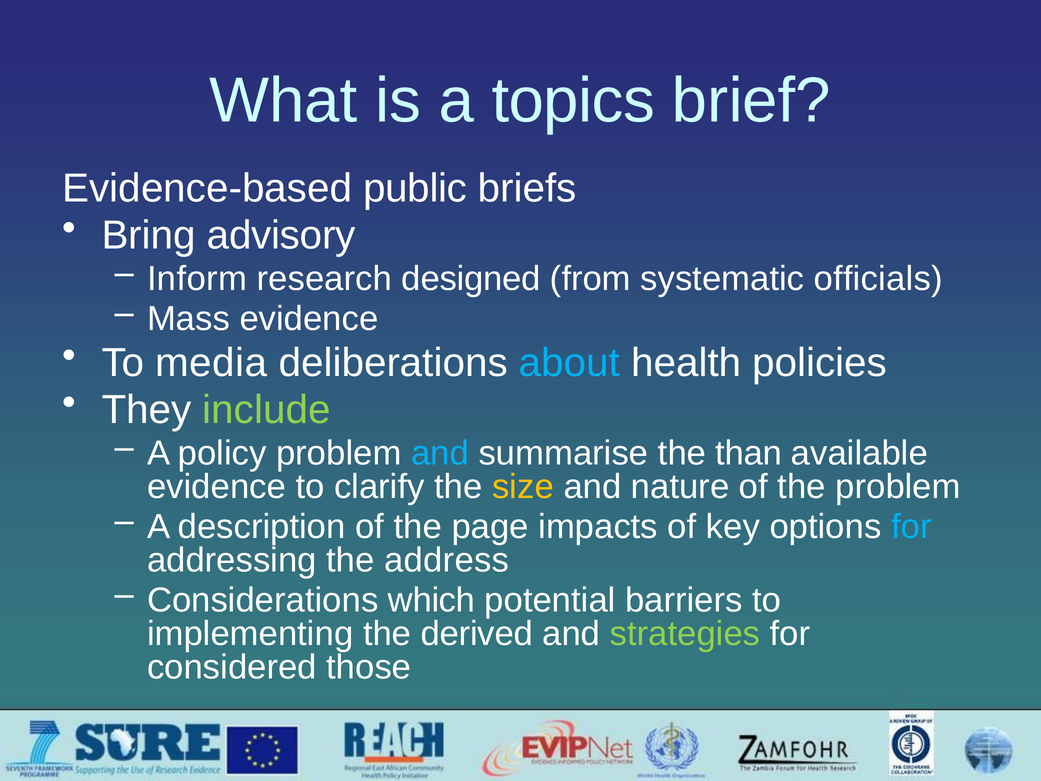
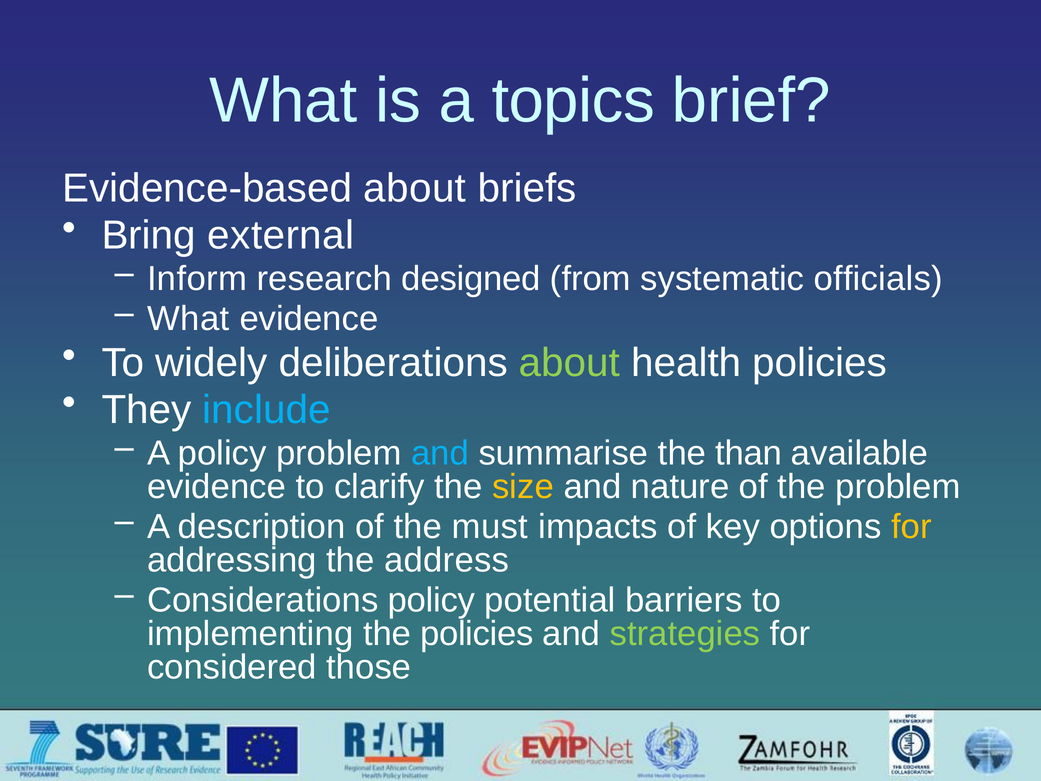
Evidence-based public: public -> about
advisory: advisory -> external
Mass at (188, 319): Mass -> What
media: media -> widely
about at (569, 363) colour: light blue -> light green
include colour: light green -> light blue
page: page -> must
for at (911, 527) colour: light blue -> yellow
Considerations which: which -> policy
the derived: derived -> policies
